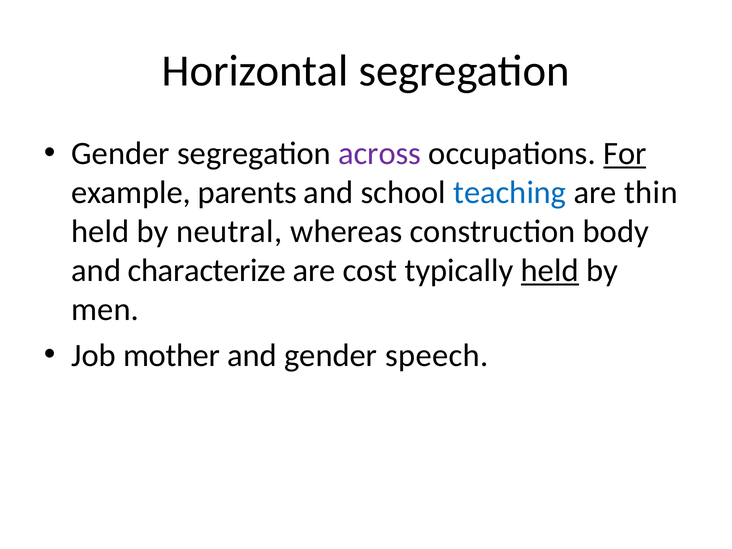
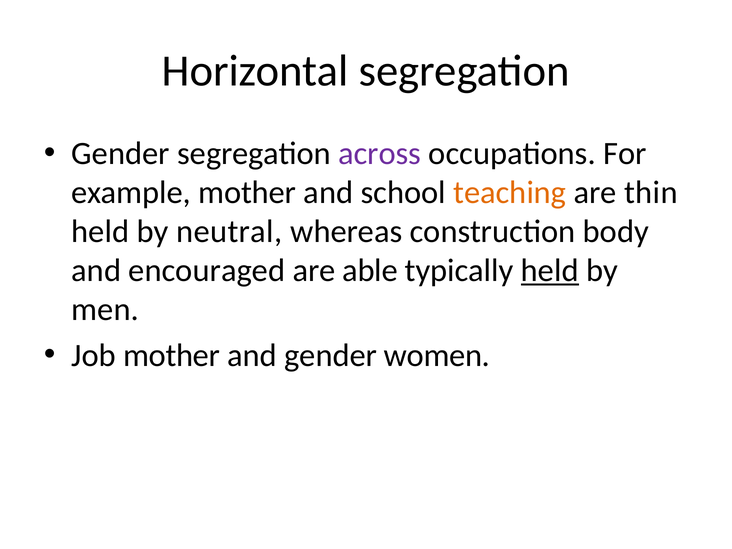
For underline: present -> none
example parents: parents -> mother
teaching colour: blue -> orange
characterize: characterize -> encouraged
cost: cost -> able
speech: speech -> women
